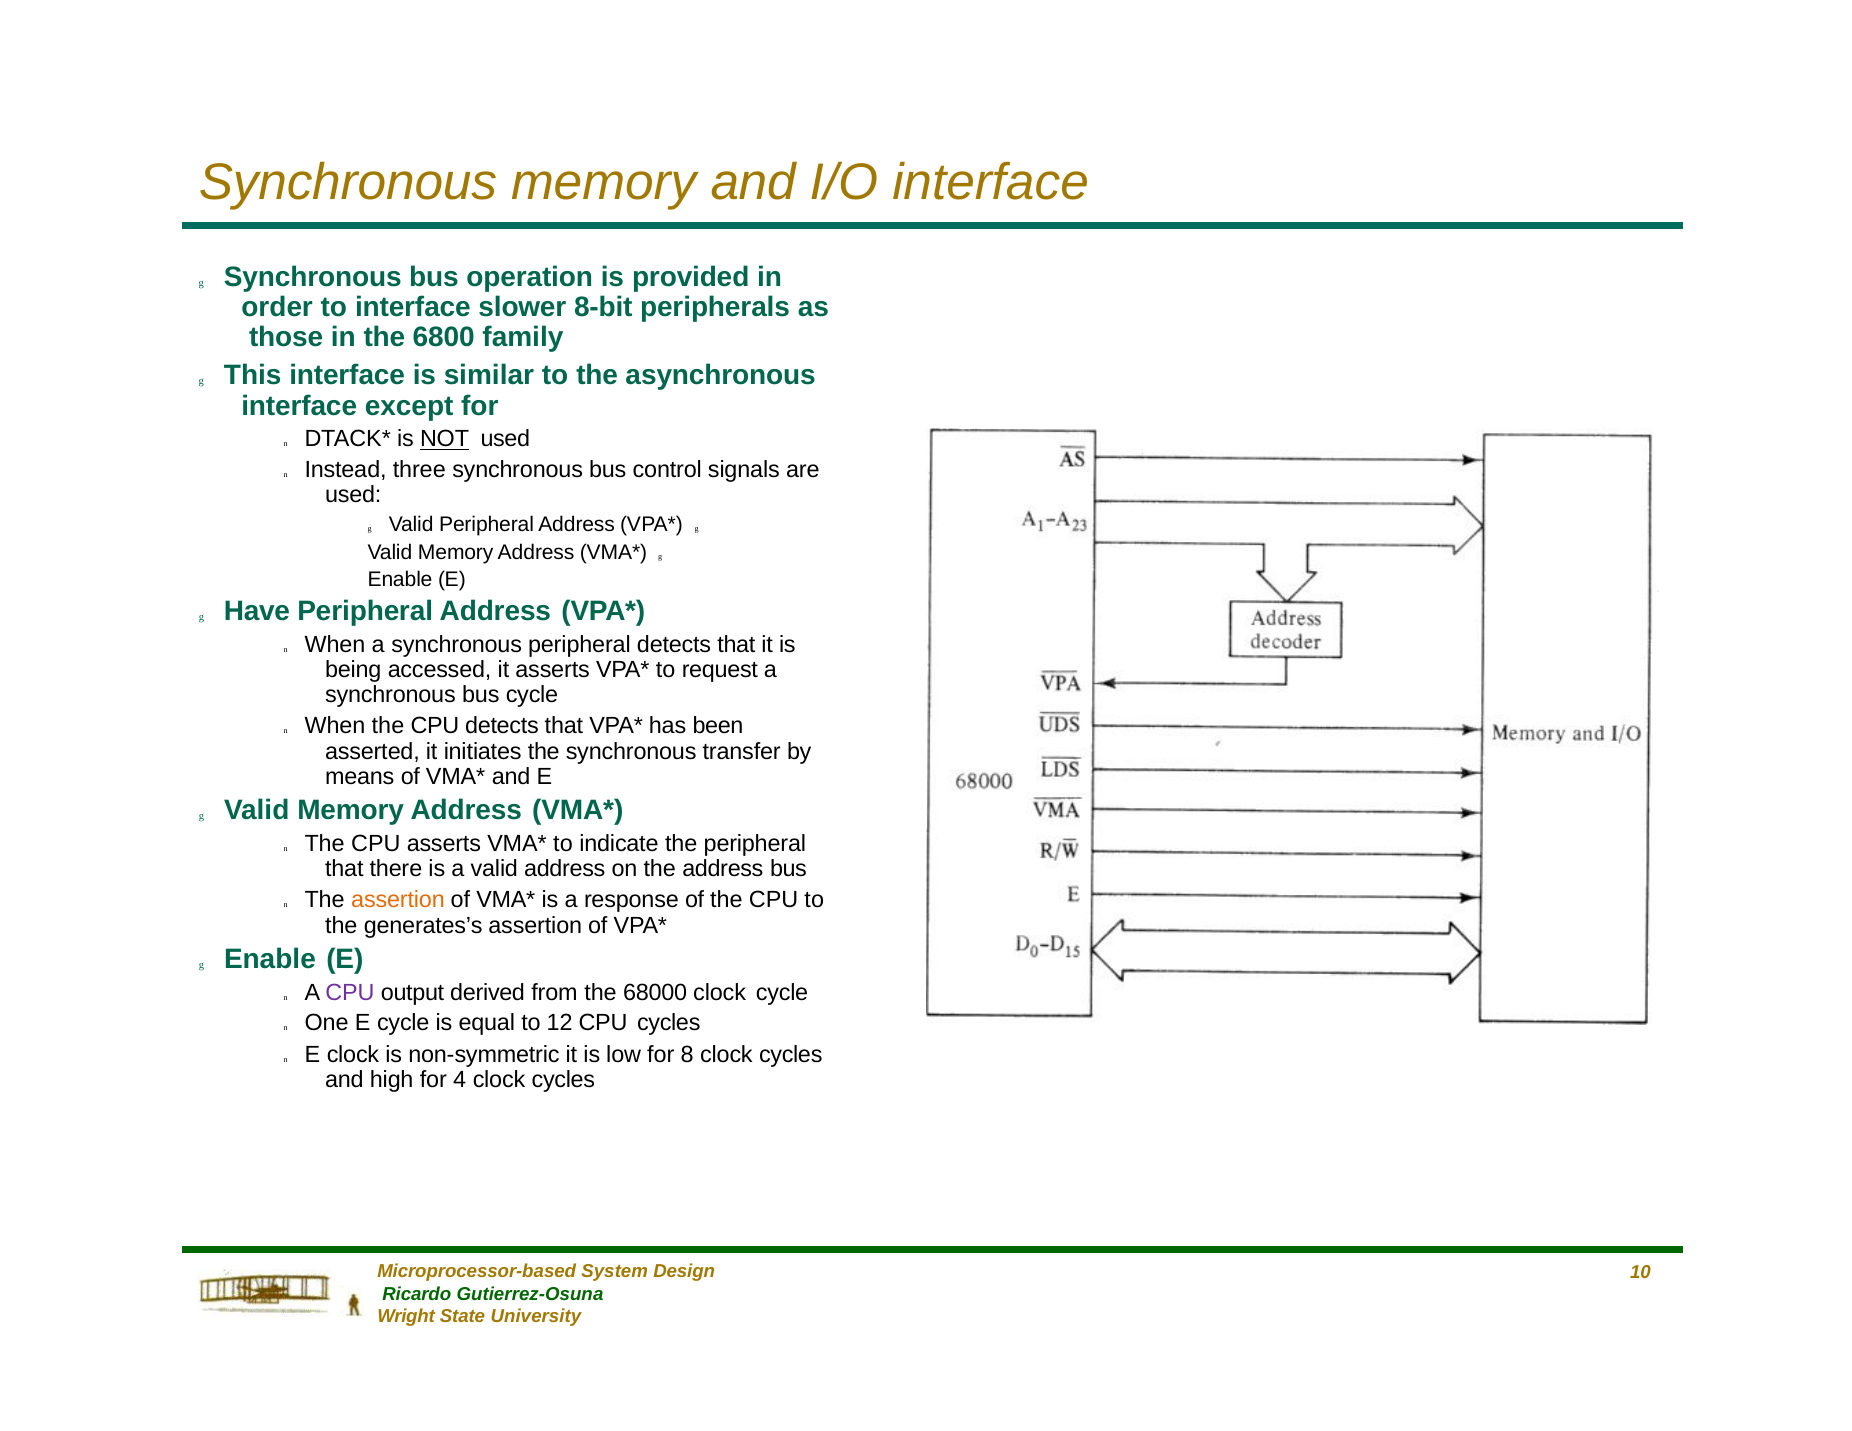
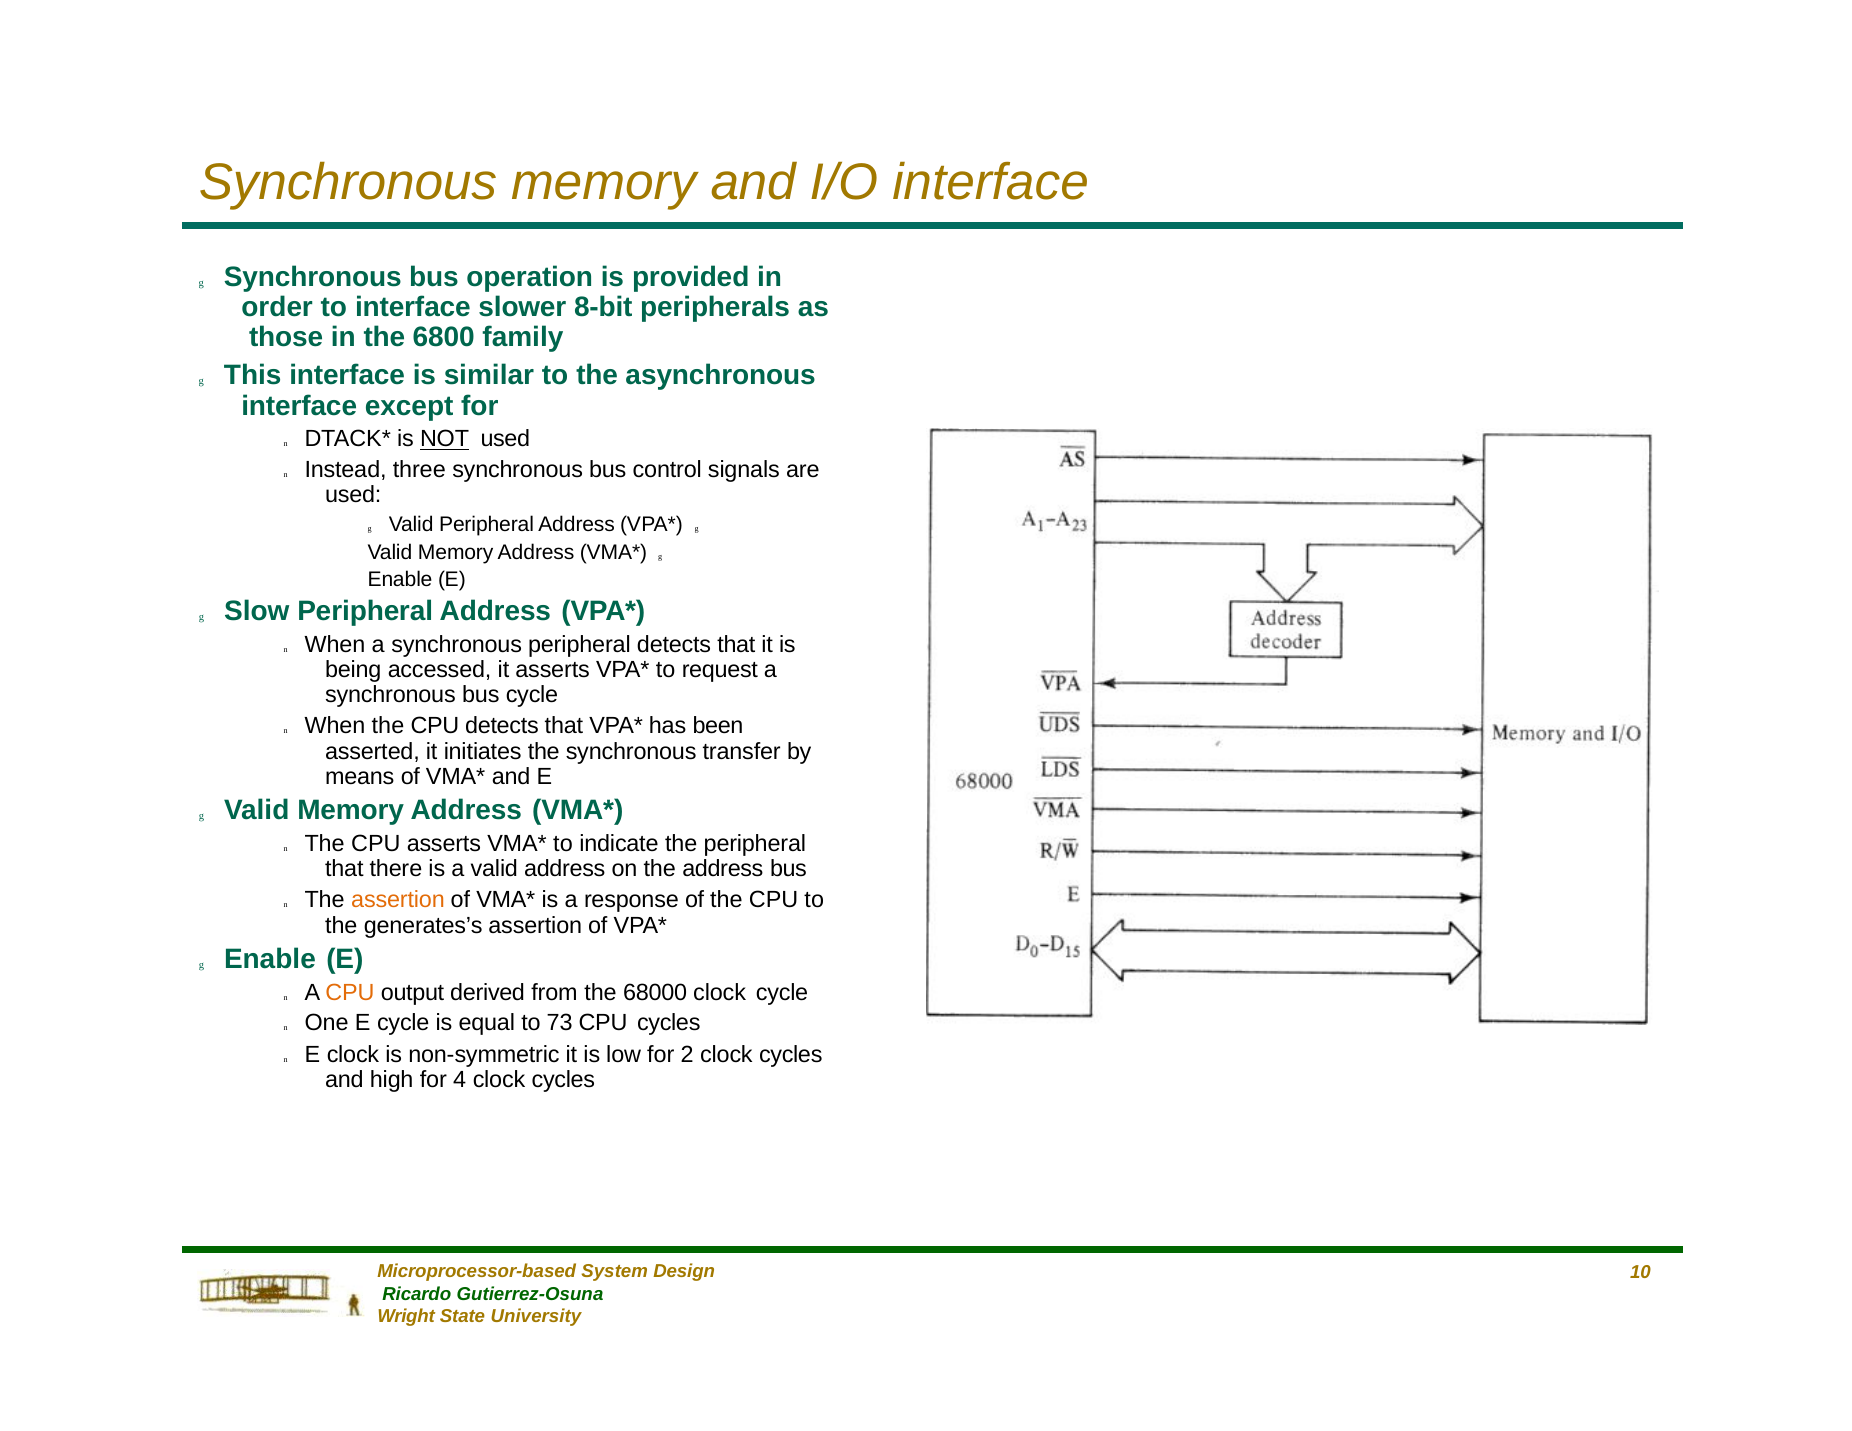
Have: Have -> Slow
CPU at (350, 993) colour: purple -> orange
12: 12 -> 73
8: 8 -> 2
